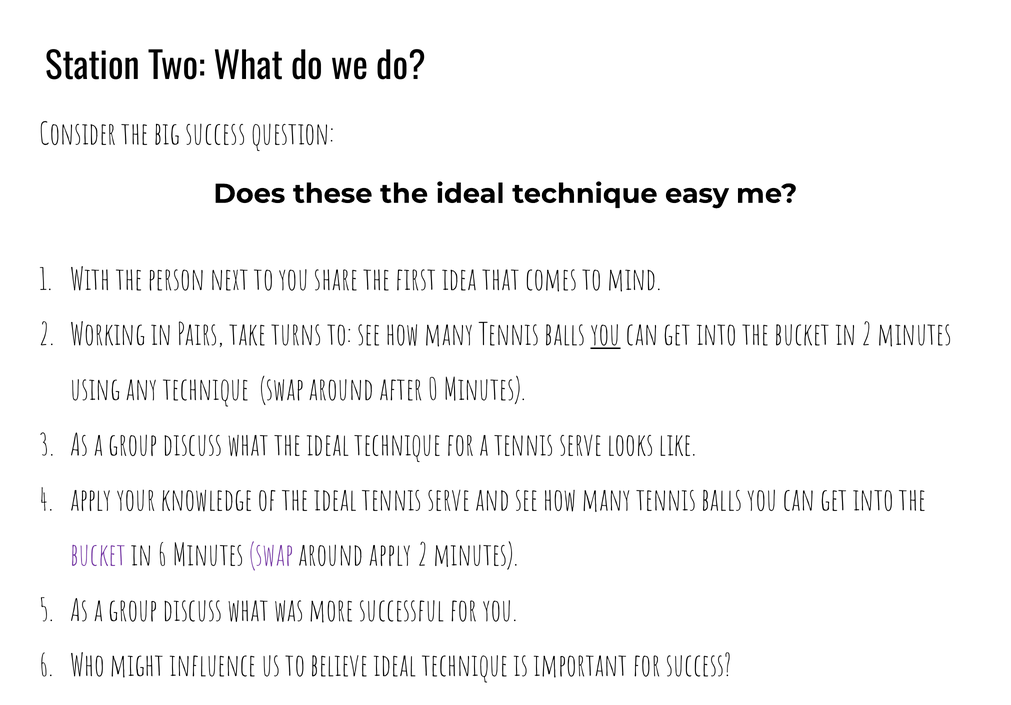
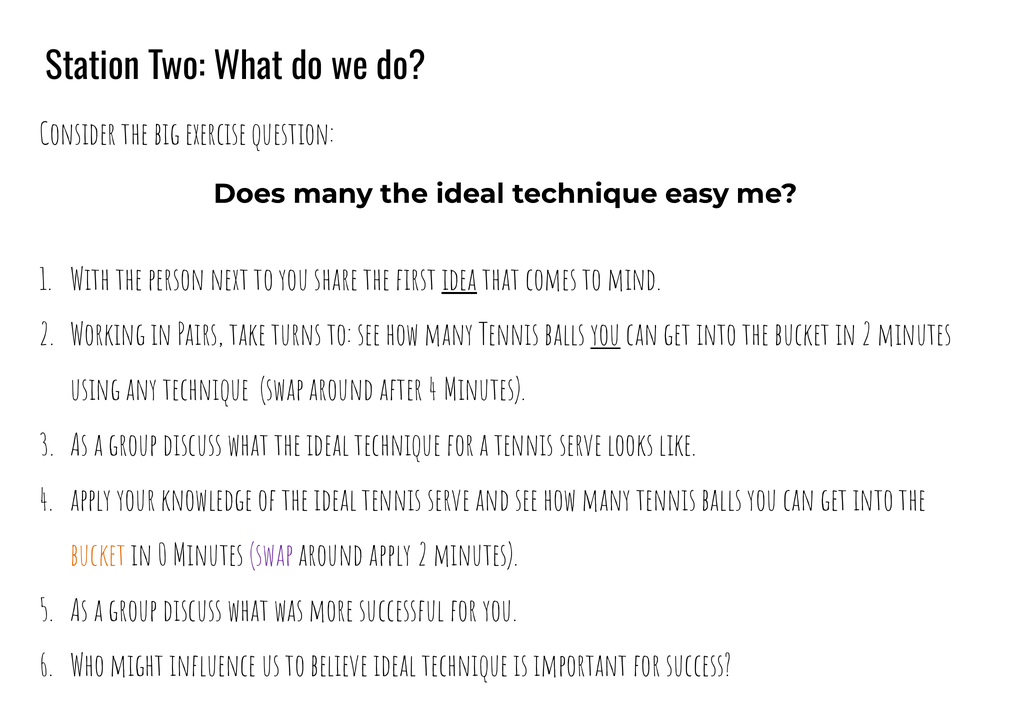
big success: success -> exercise
Does these: these -> many
idea underline: none -> present
after 0: 0 -> 4
bucket at (98, 555) colour: purple -> orange
in 6: 6 -> 0
